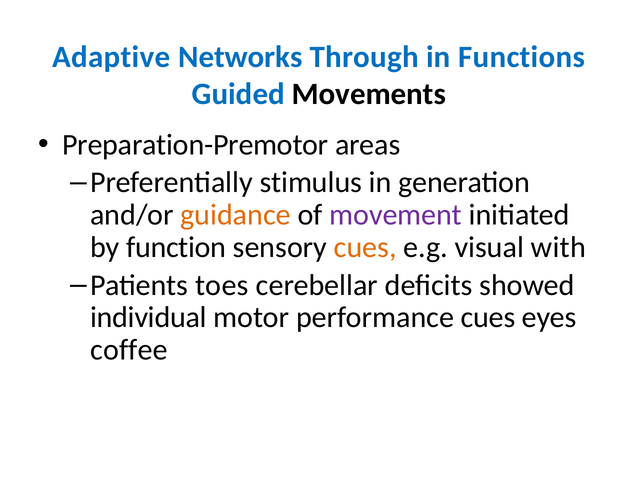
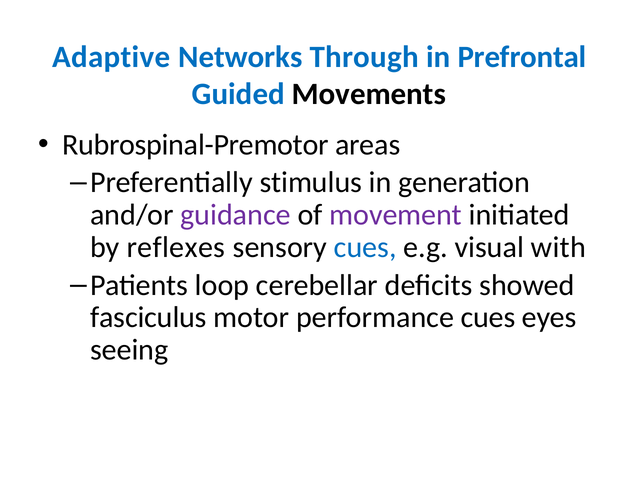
Functions: Functions -> Prefrontal
Preparation-Premotor: Preparation-Premotor -> Rubrospinal-Premotor
guidance colour: orange -> purple
function: function -> reflexes
cues at (365, 248) colour: orange -> blue
toes: toes -> loop
individual: individual -> fasciculus
coffee: coffee -> seeing
